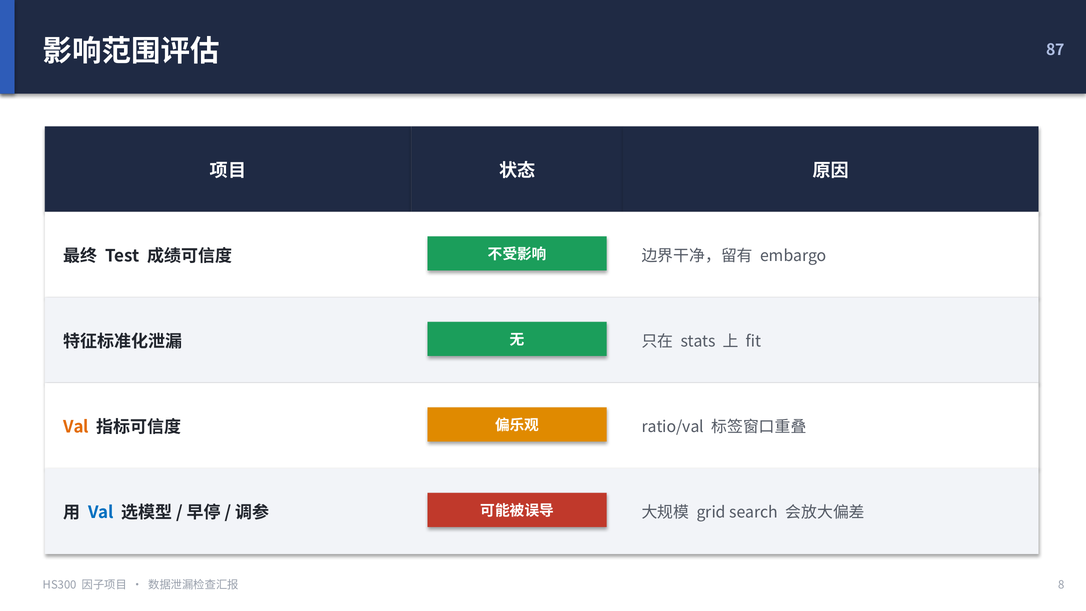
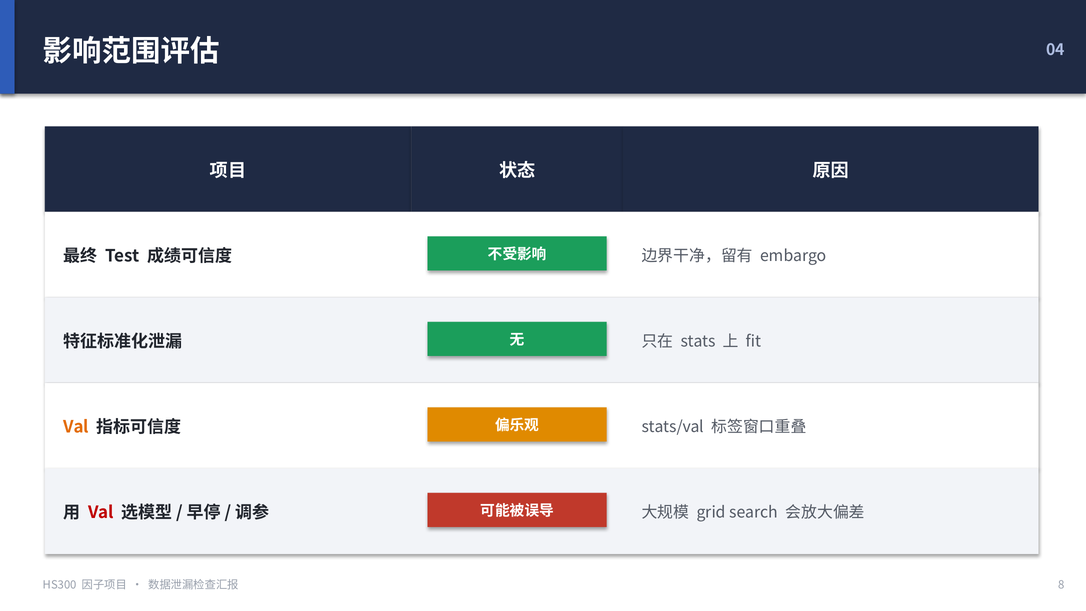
87: 87 -> 04
ratio/val: ratio/val -> stats/val
Val at (101, 513) colour: blue -> red
